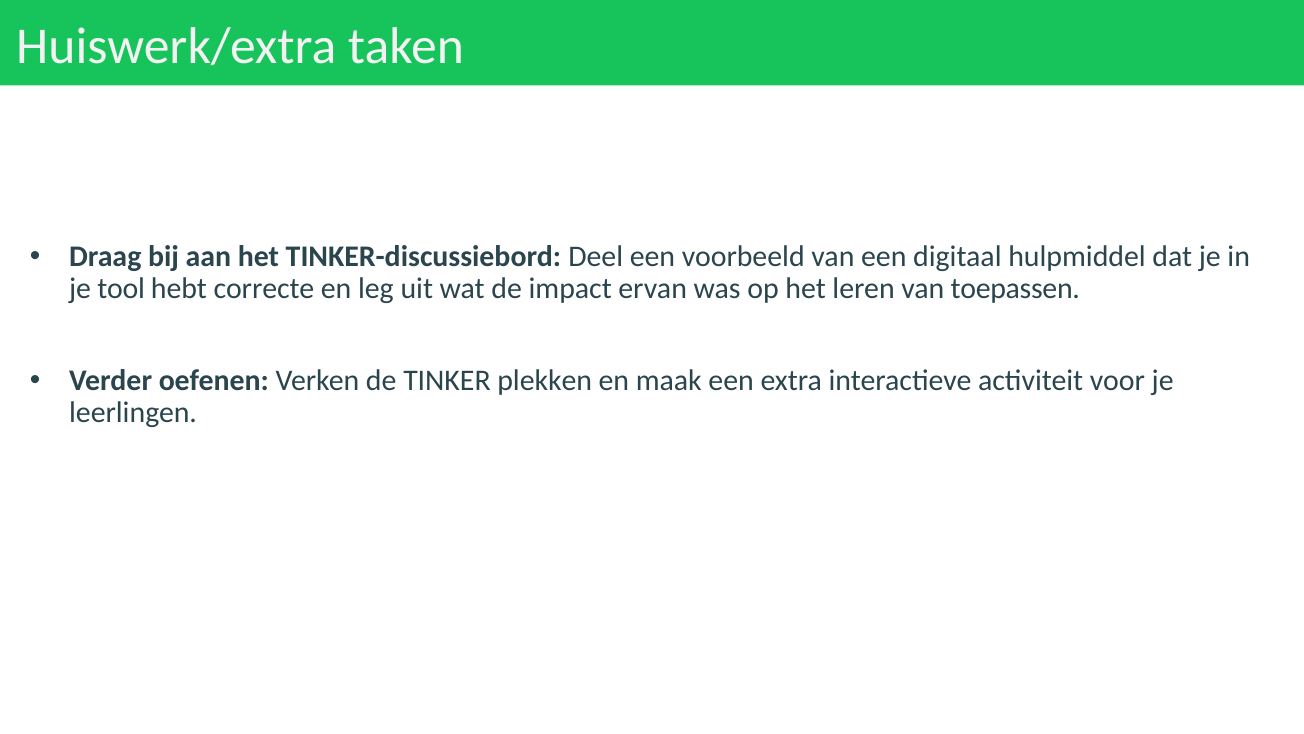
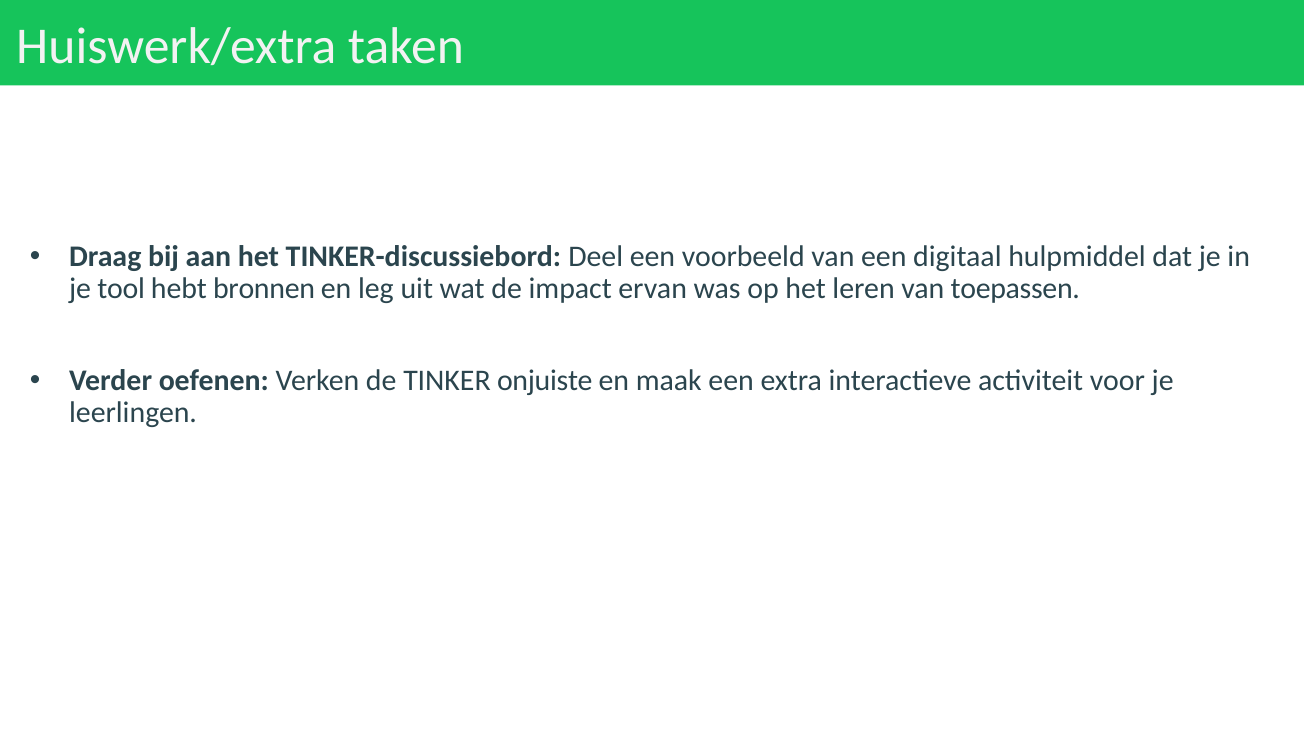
correcte: correcte -> bronnen
plekken: plekken -> onjuiste
